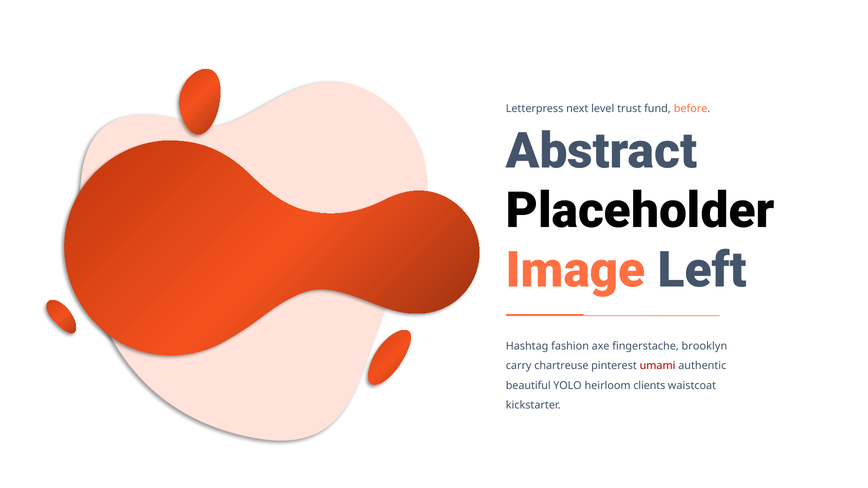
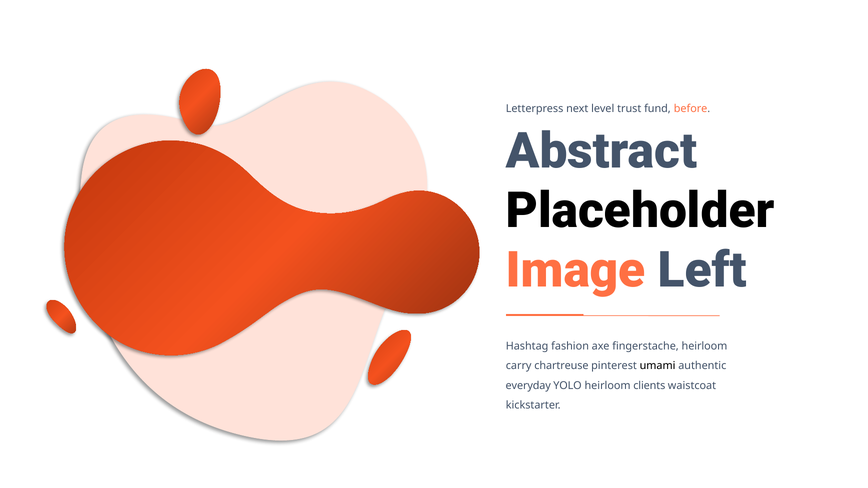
fingerstache brooklyn: brooklyn -> heirloom
umami colour: red -> black
beautiful: beautiful -> everyday
